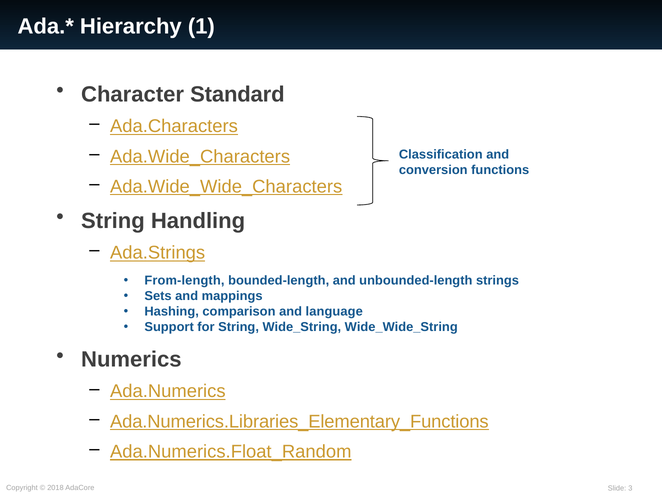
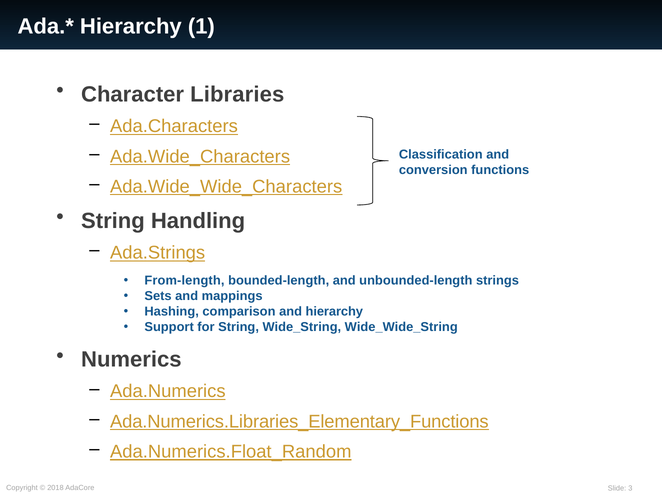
Standard: Standard -> Libraries
and language: language -> hierarchy
